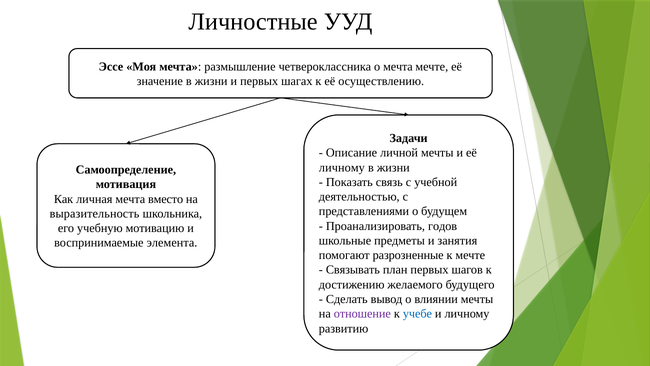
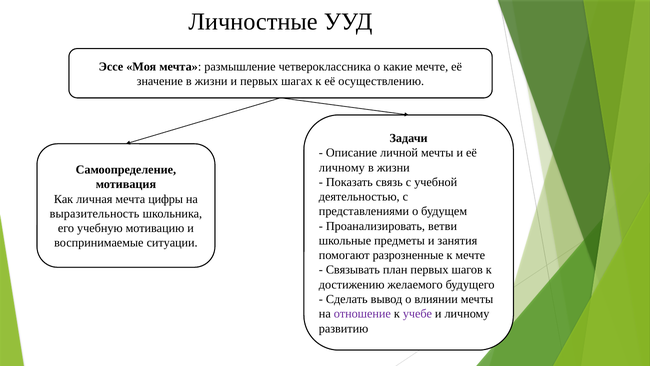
о мечта: мечта -> какие
вместо: вместо -> цифры
годов: годов -> ветви
элемента: элемента -> ситуации
учебе colour: blue -> purple
